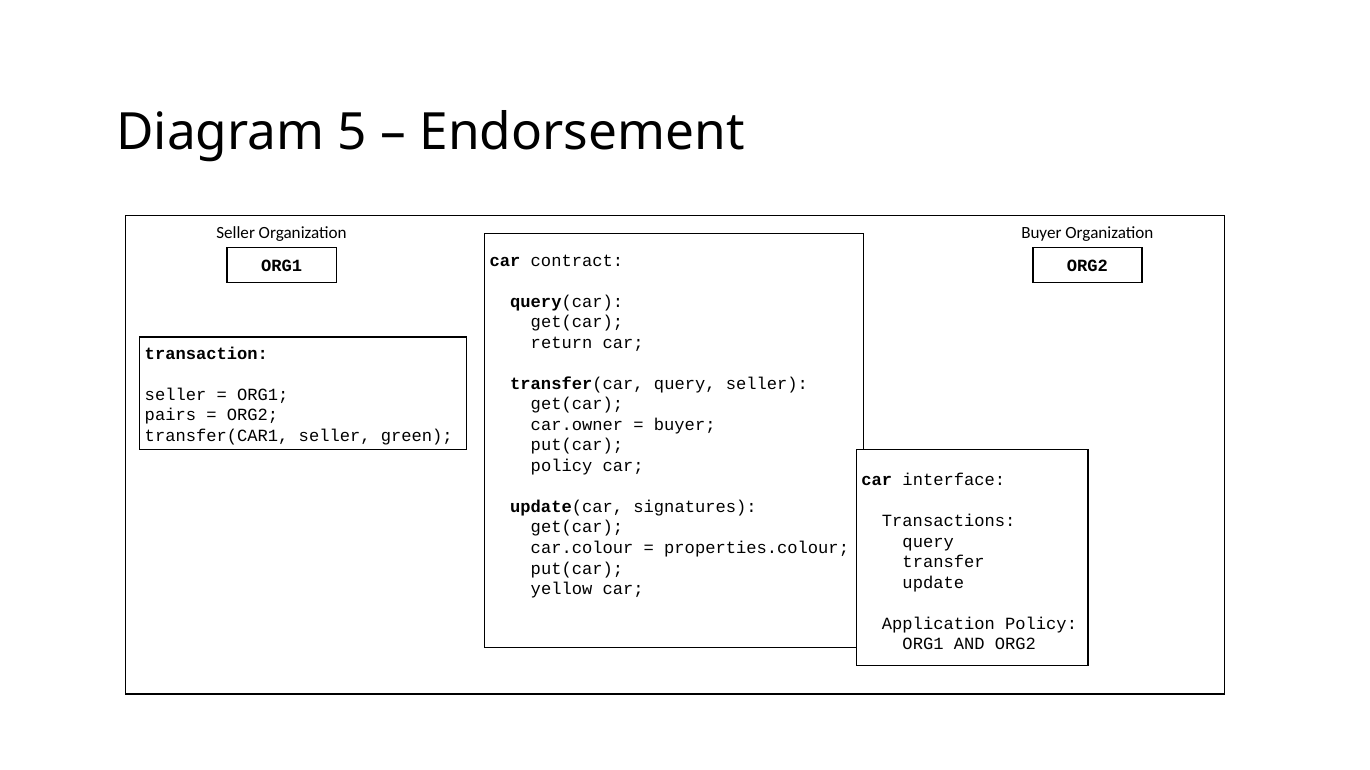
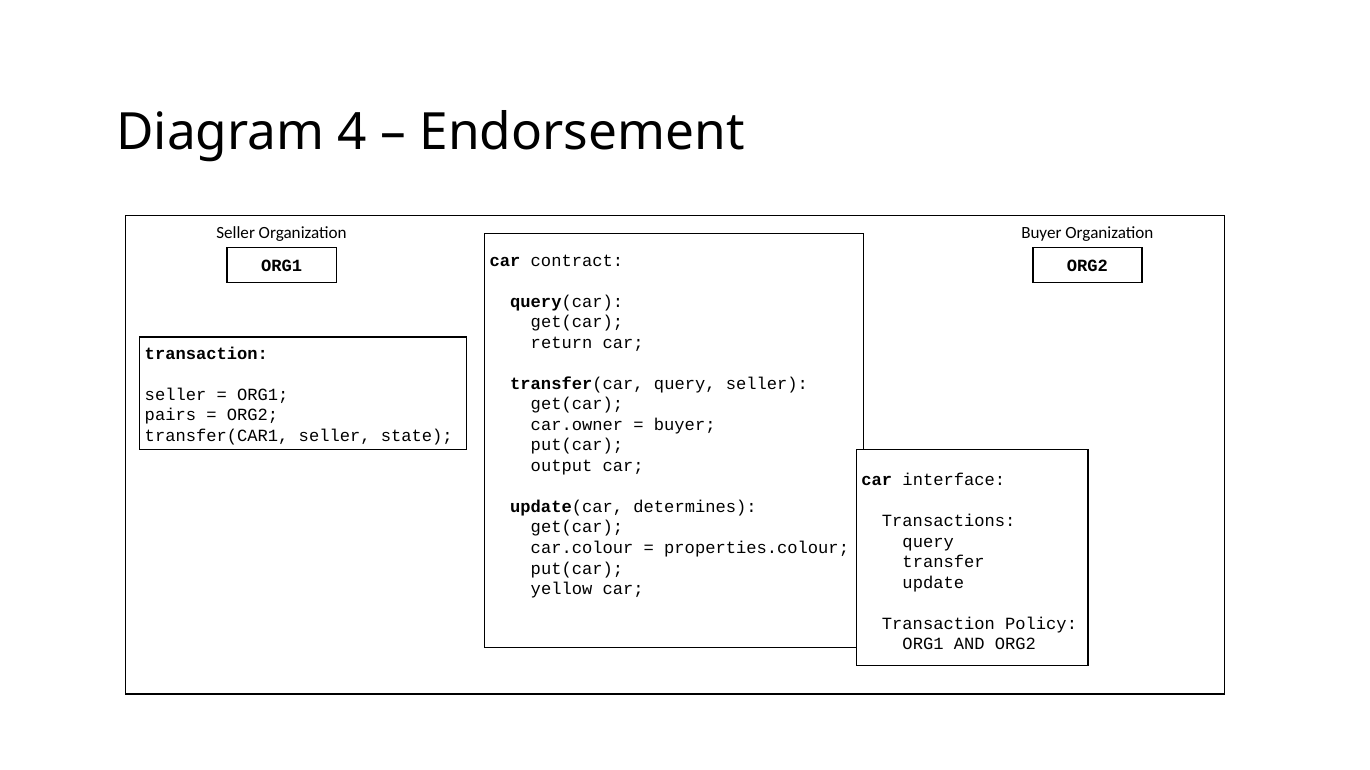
5: 5 -> 4
green: green -> state
policy at (562, 466): policy -> output
signatures: signatures -> determines
Application at (938, 624): Application -> Transaction
